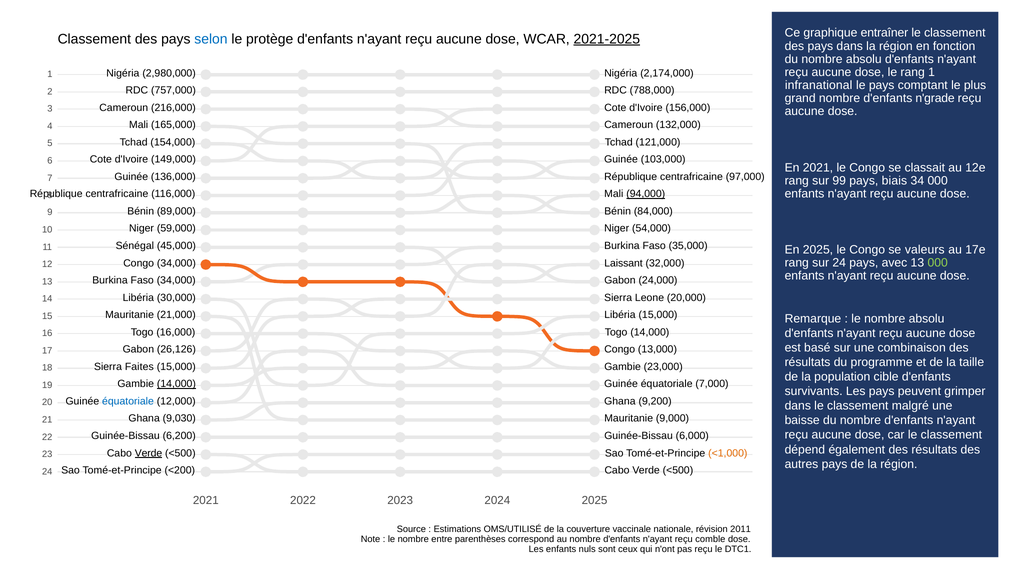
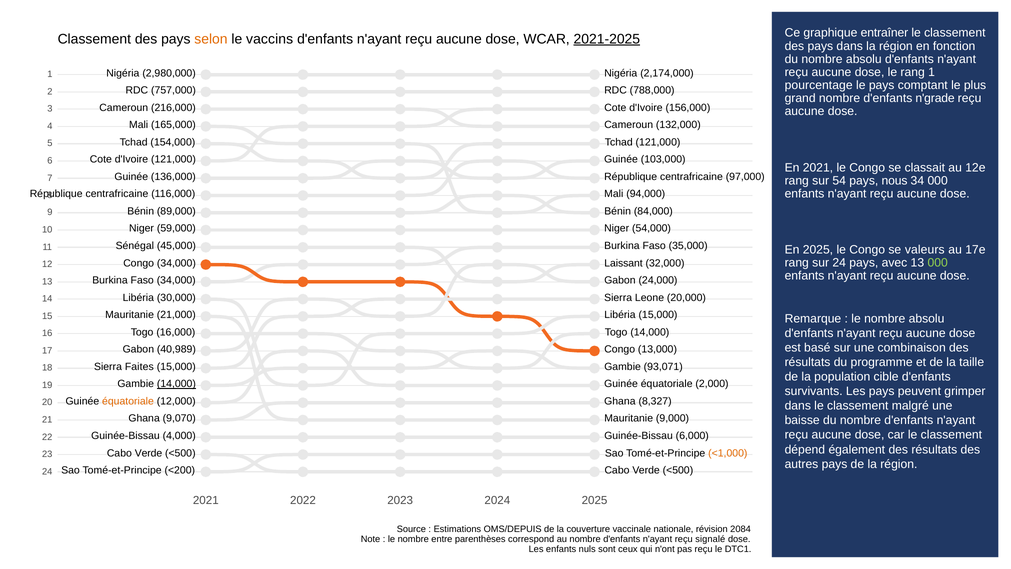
selon colour: blue -> orange
protège: protège -> vaccins
infranational: infranational -> pourcentage
d'Ivoire 149,000: 149,000 -> 121,000
99: 99 -> 54
biais: biais -> nous
94,000 underline: present -> none
26,126: 26,126 -> 40,989
23,000: 23,000 -> 93,071
7,000: 7,000 -> 2,000
équatoriale at (128, 401) colour: blue -> orange
9,200: 9,200 -> 8,327
9,030: 9,030 -> 9,070
6,200: 6,200 -> 4,000
Verde at (149, 453) underline: present -> none
OMS/UTILISÉ: OMS/UTILISÉ -> OMS/DEPUIS
2011: 2011 -> 2084
comble: comble -> signalé
